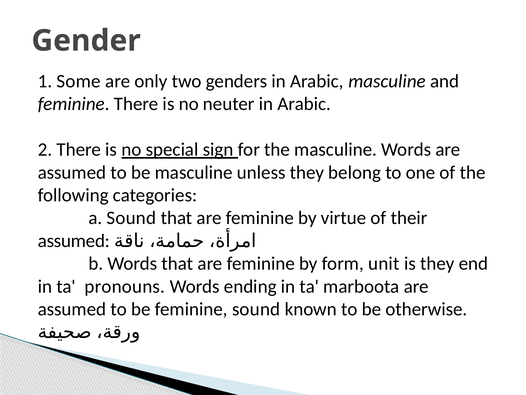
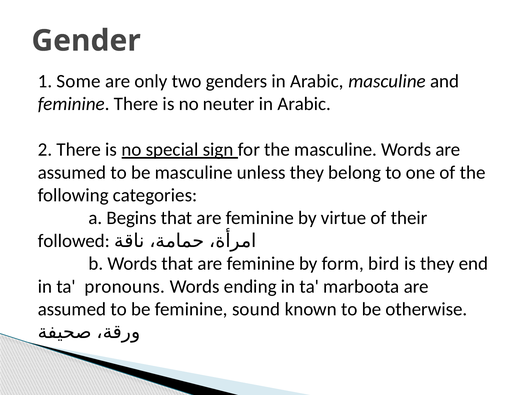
a Sound: Sound -> Begins
assumed at (74, 241): assumed -> followed
unit: unit -> bird
